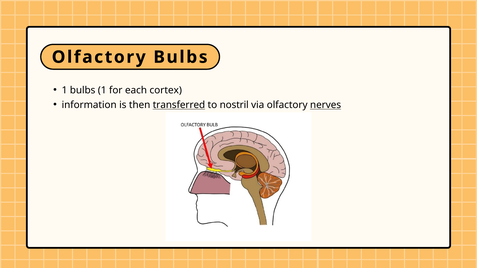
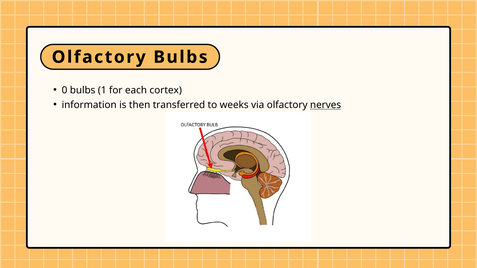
1 at (65, 90): 1 -> 0
transferred underline: present -> none
nostril: nostril -> weeks
